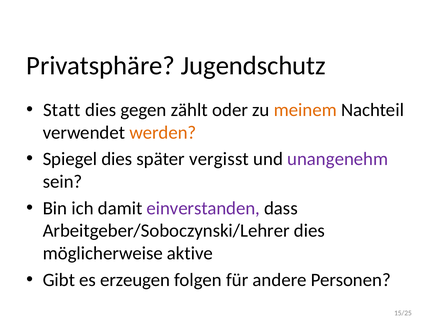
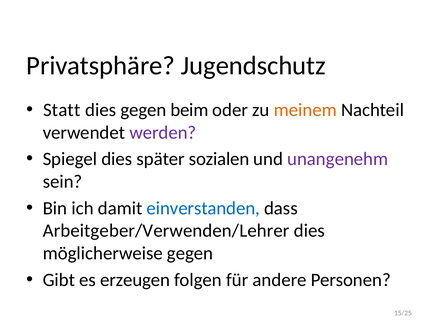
zählt: zählt -> beim
werden colour: orange -> purple
vergisst: vergisst -> sozialen
einverstanden colour: purple -> blue
Arbeitgeber/Soboczynski/Lehrer: Arbeitgeber/Soboczynski/Lehrer -> Arbeitgeber/Verwenden/Lehrer
möglicherweise aktive: aktive -> gegen
